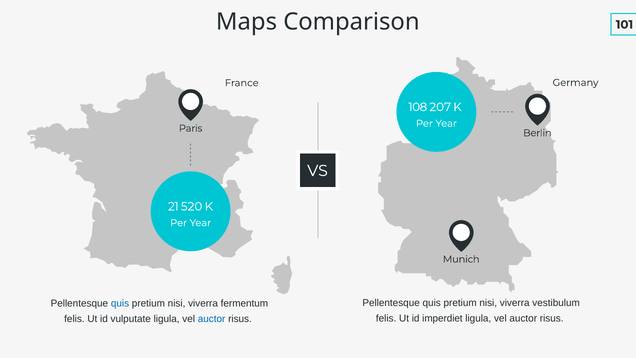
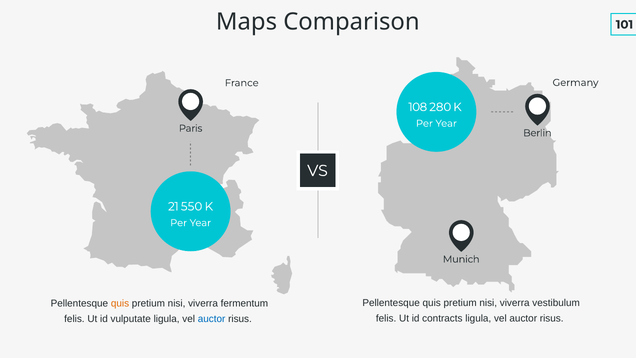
207: 207 -> 280
520: 520 -> 550
quis at (120, 303) colour: blue -> orange
imperdiet: imperdiet -> contracts
